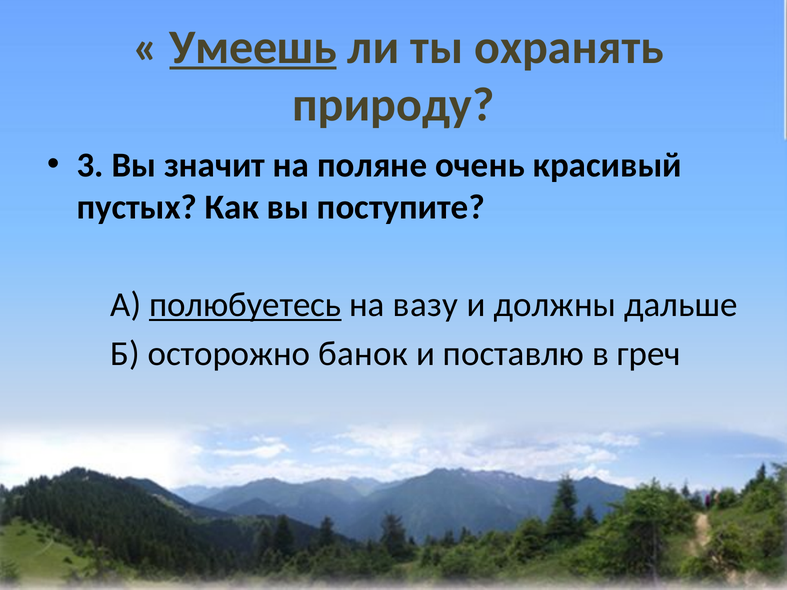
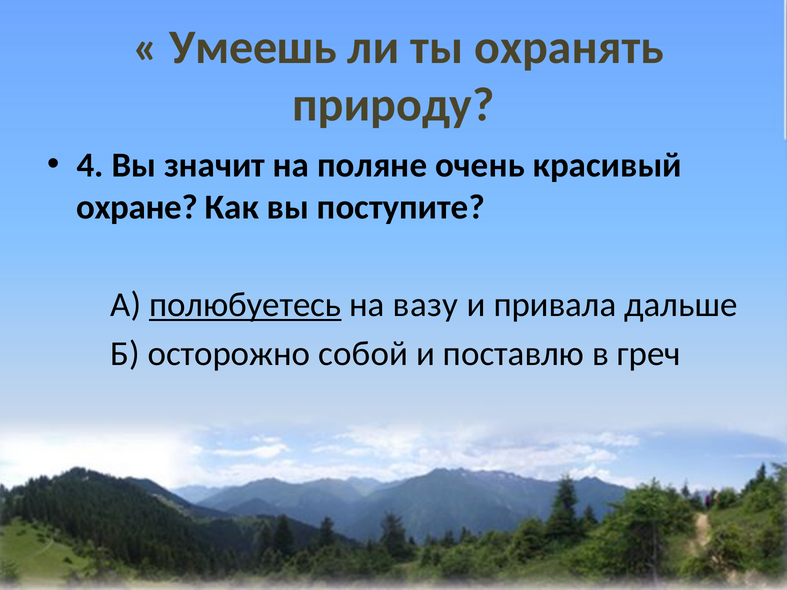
Умеешь underline: present -> none
3: 3 -> 4
пустых: пустых -> охране
должны: должны -> привала
банок: банок -> собой
